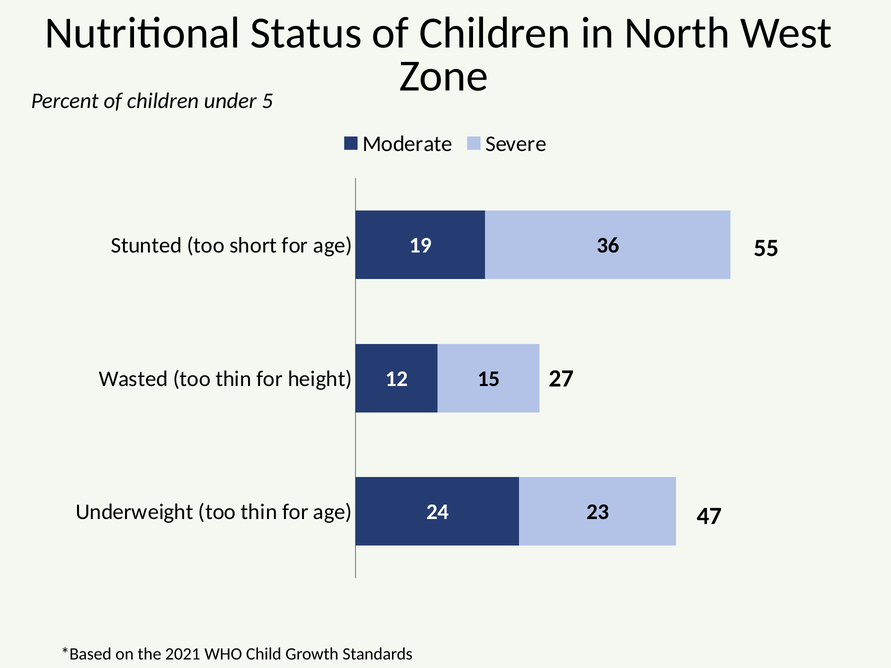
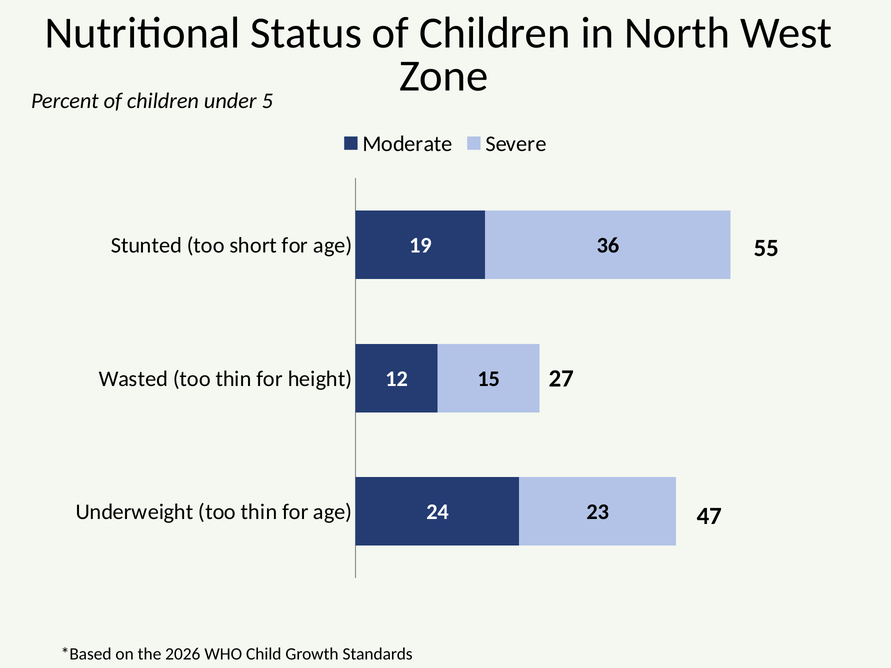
2021: 2021 -> 2026
